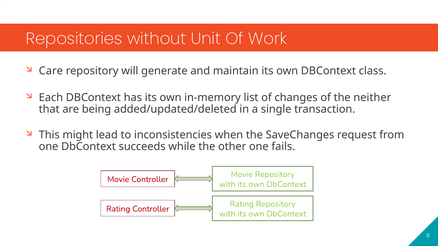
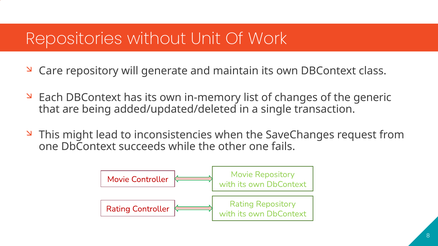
neither: neither -> generic
